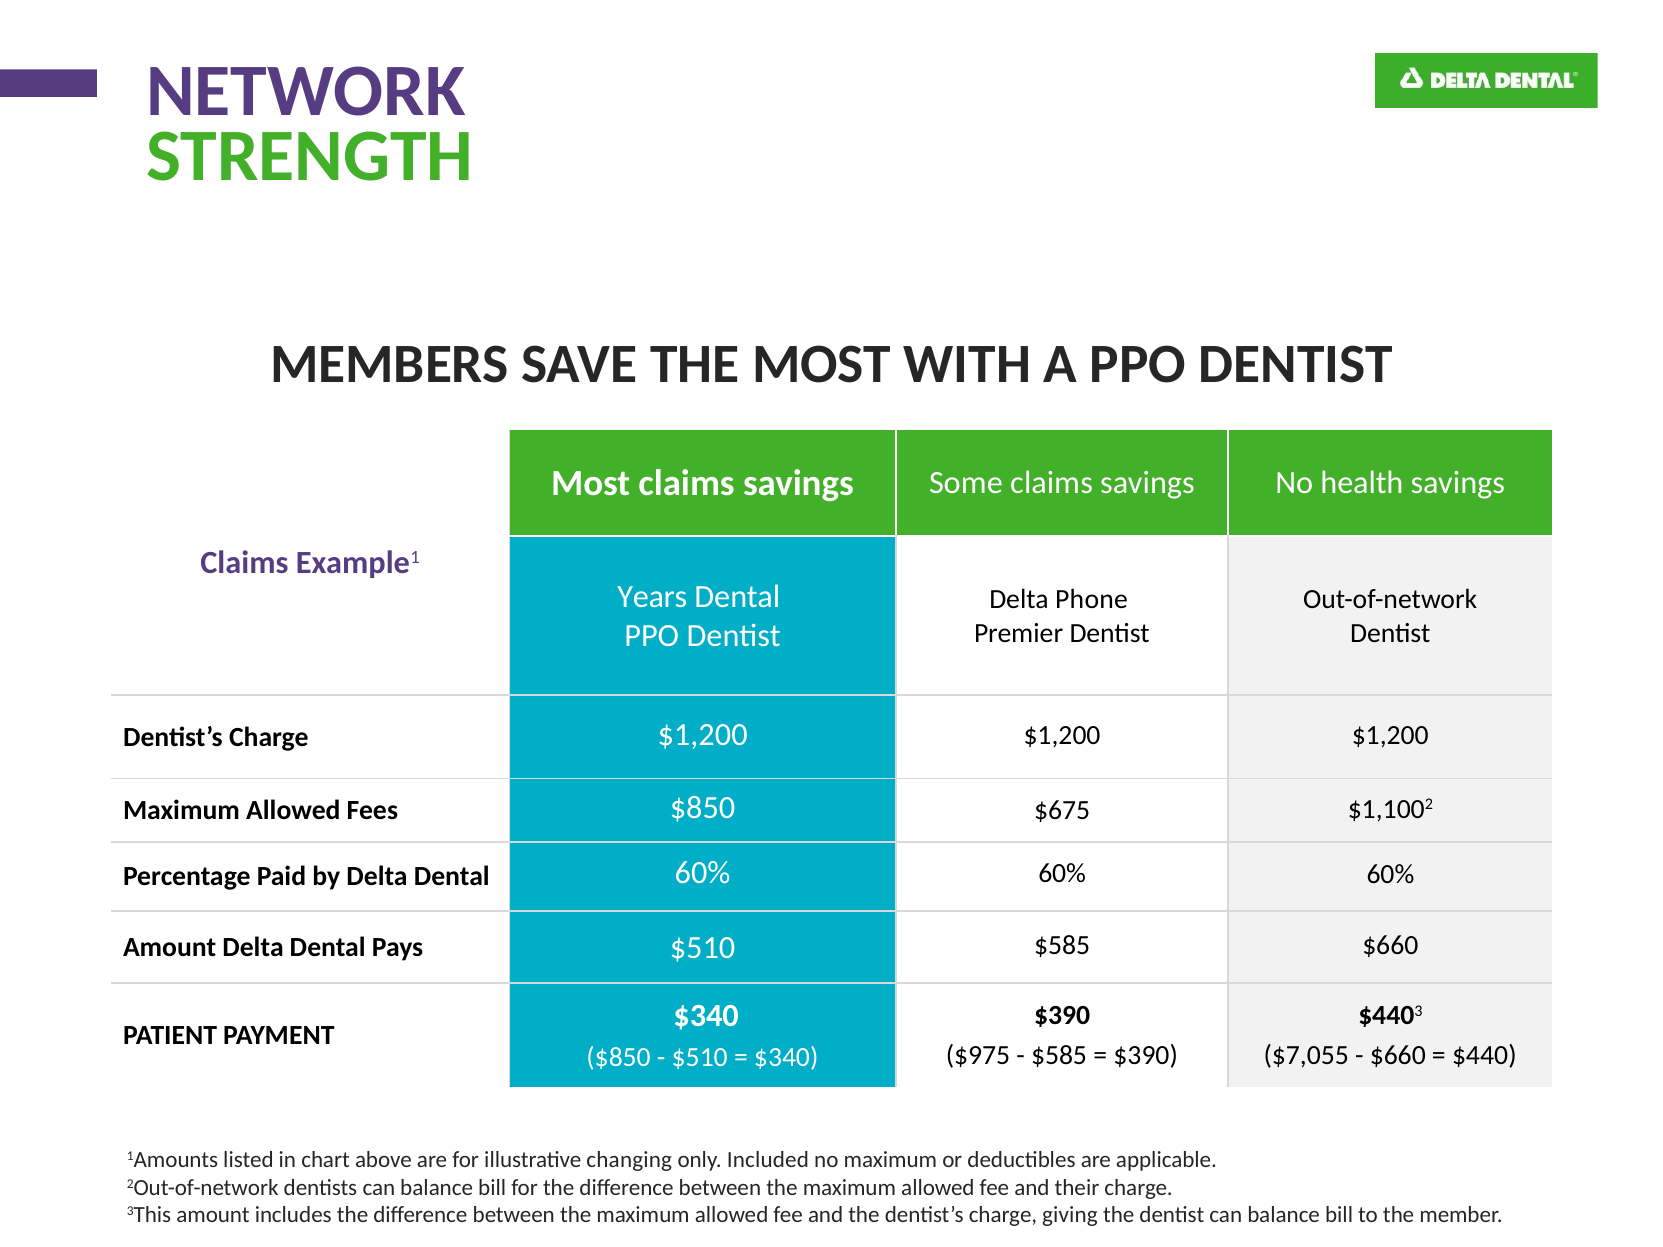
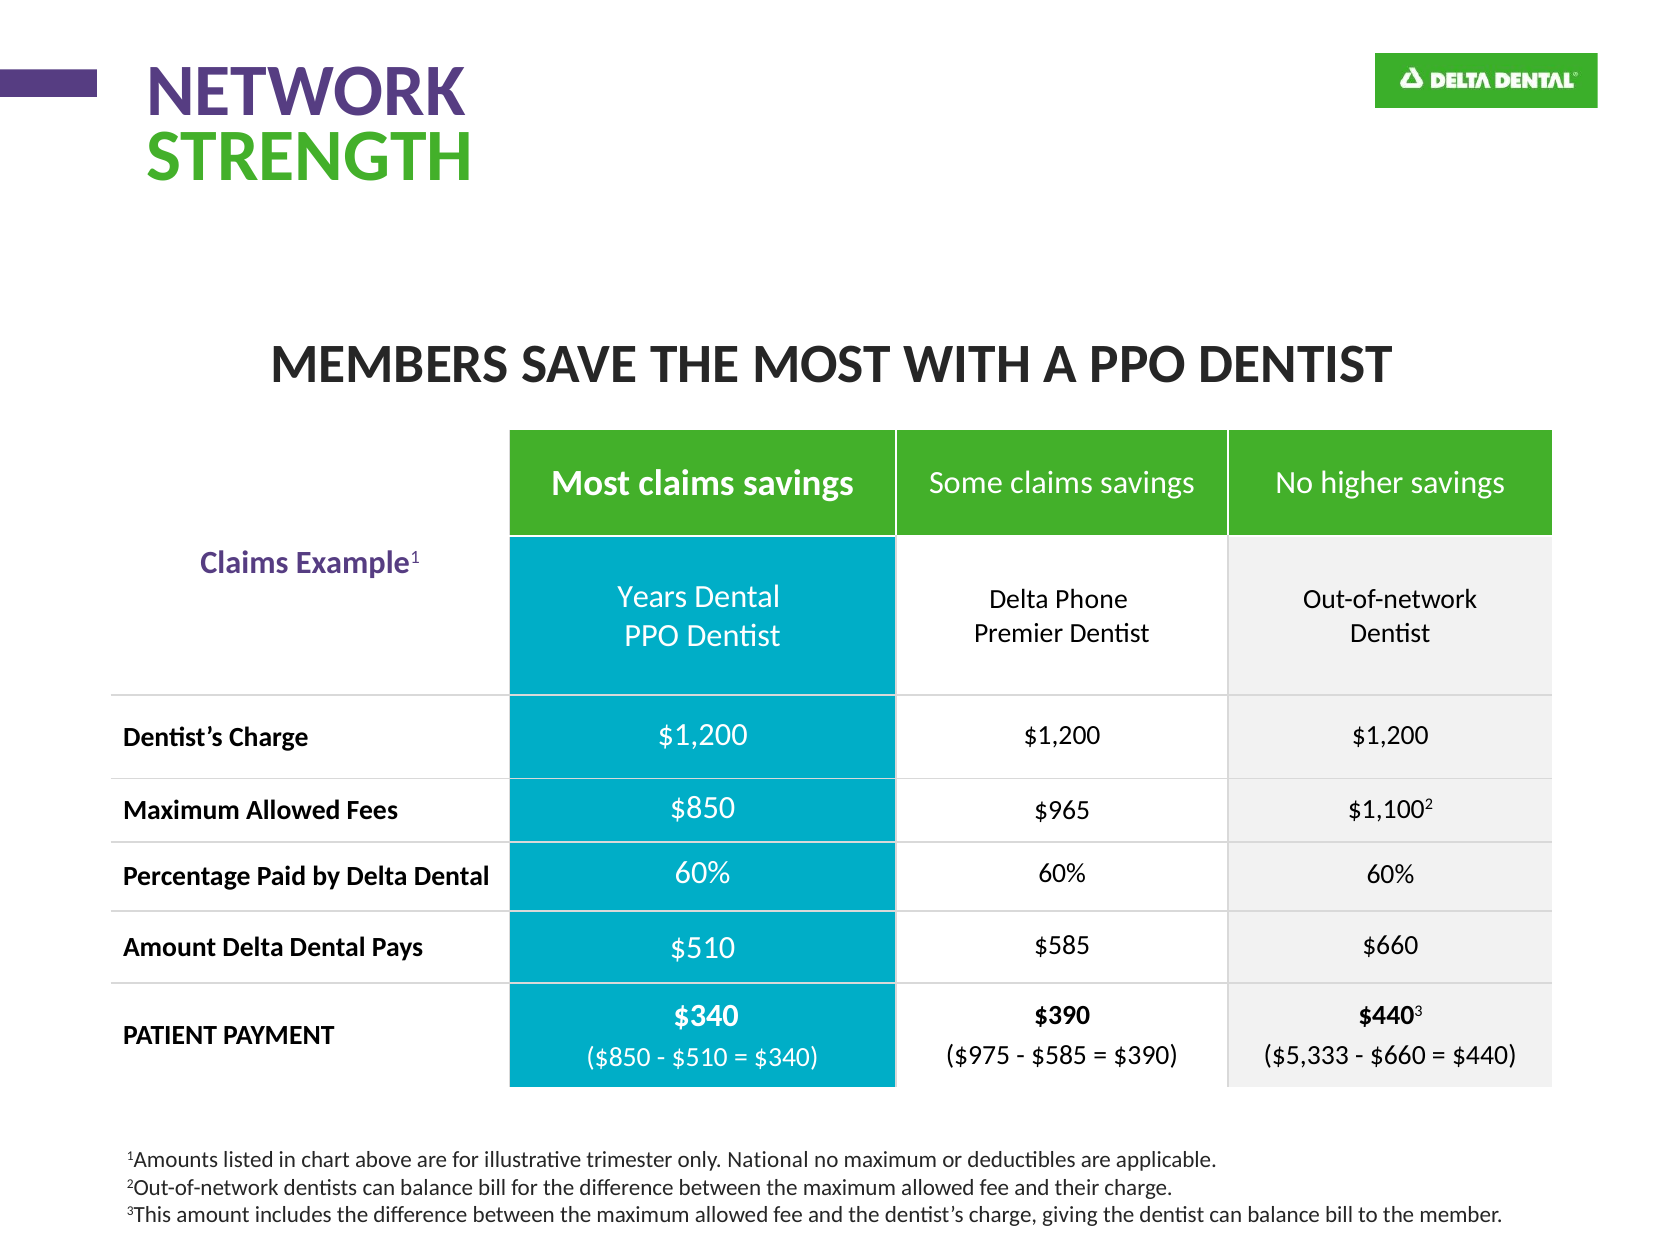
health: health -> higher
$675: $675 -> $965
$7,055: $7,055 -> $5,333
changing: changing -> trimester
Included: Included -> National
